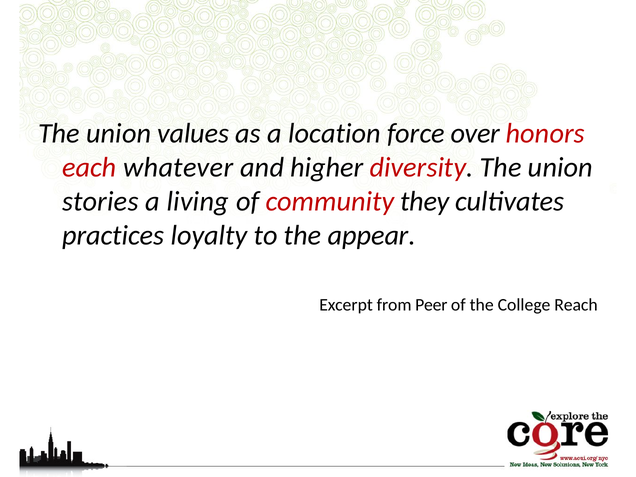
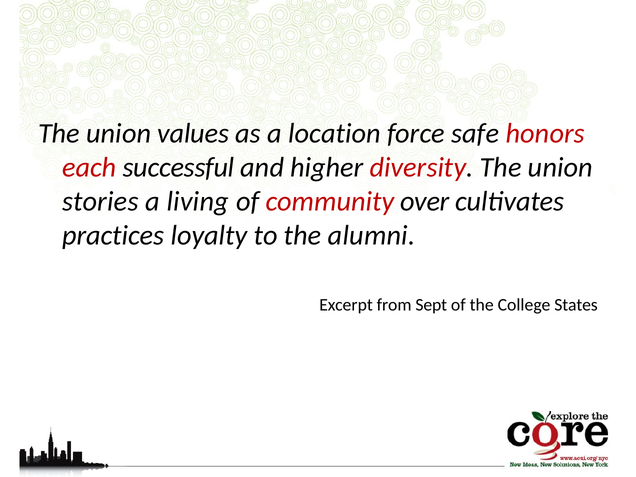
over: over -> safe
whatever: whatever -> successful
they: they -> over
appear: appear -> alumni
Peer: Peer -> Sept
Reach: Reach -> States
